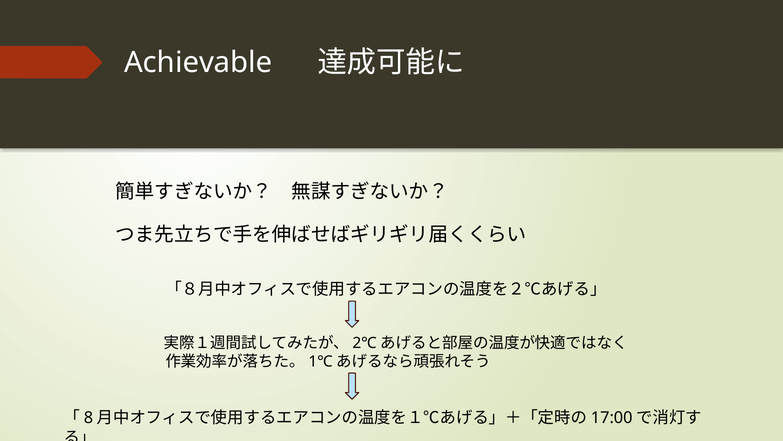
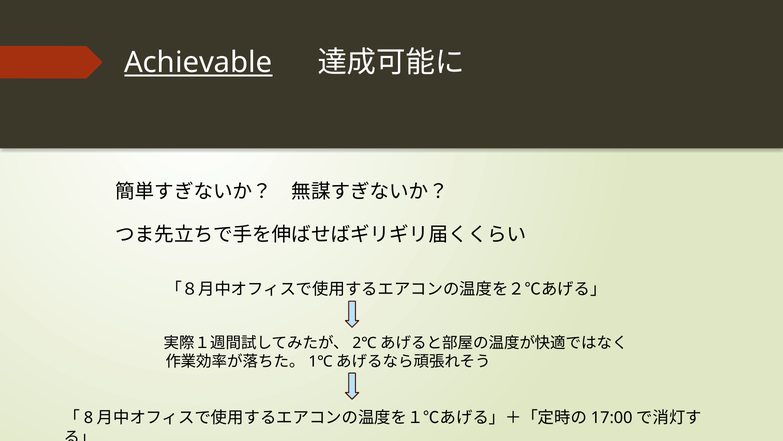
Achievable underline: none -> present
